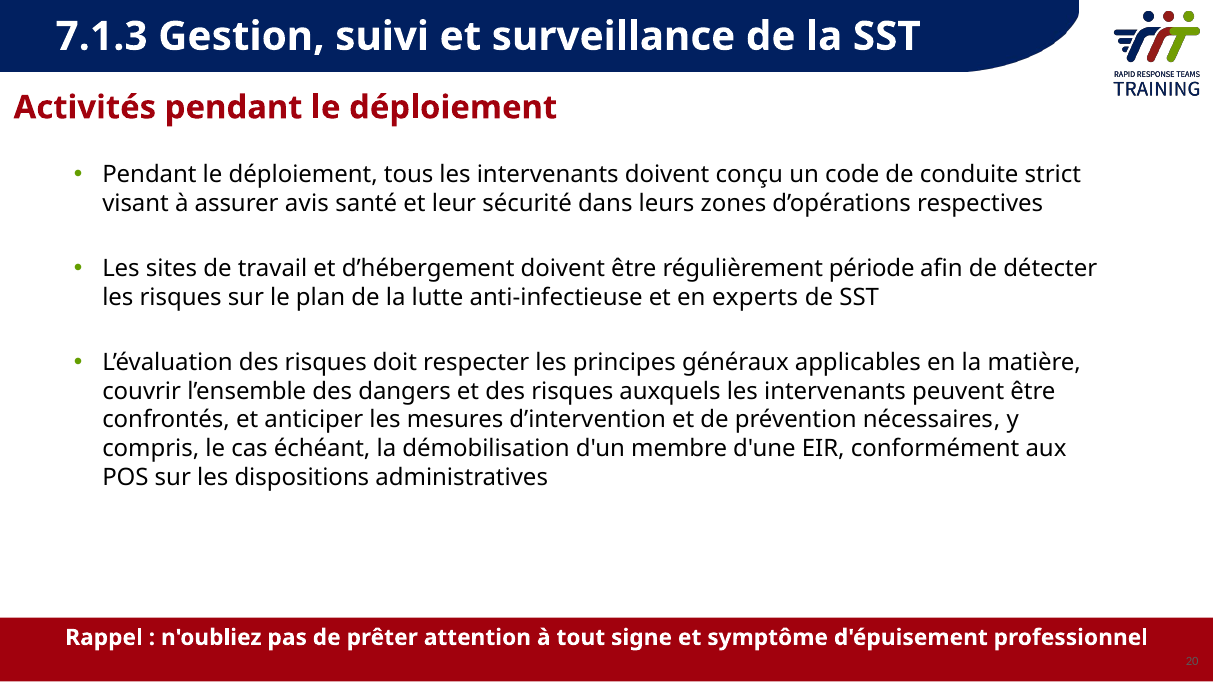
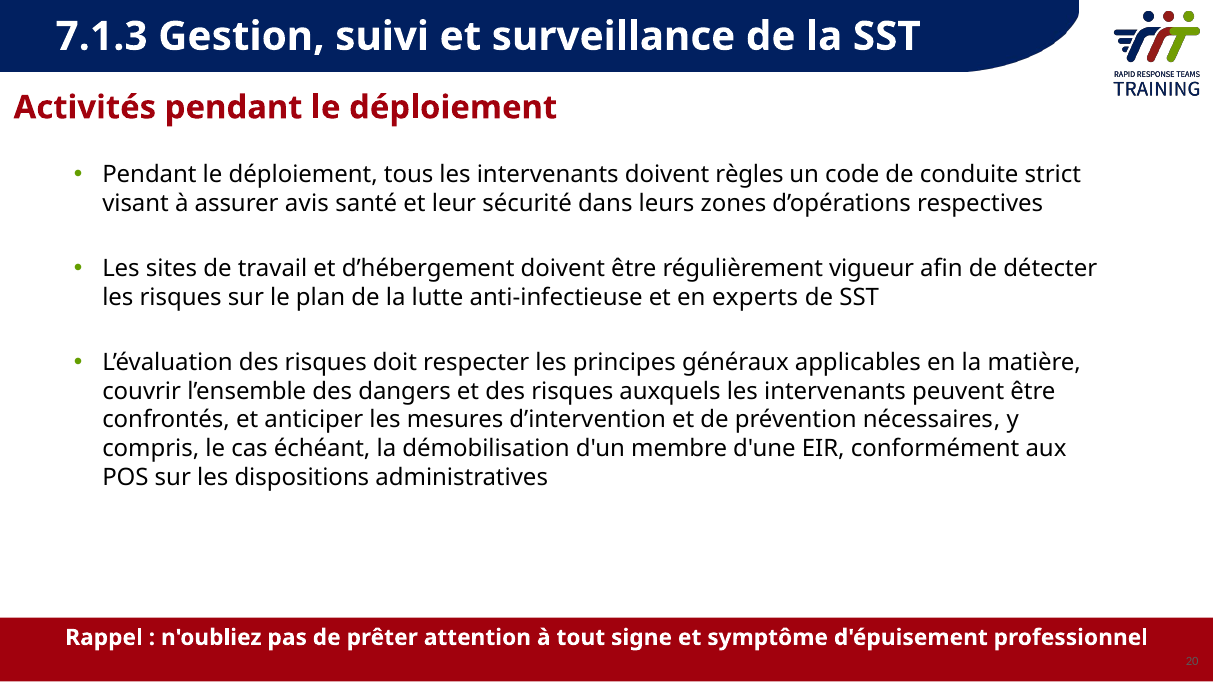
conçu: conçu -> règles
période: période -> vigueur
